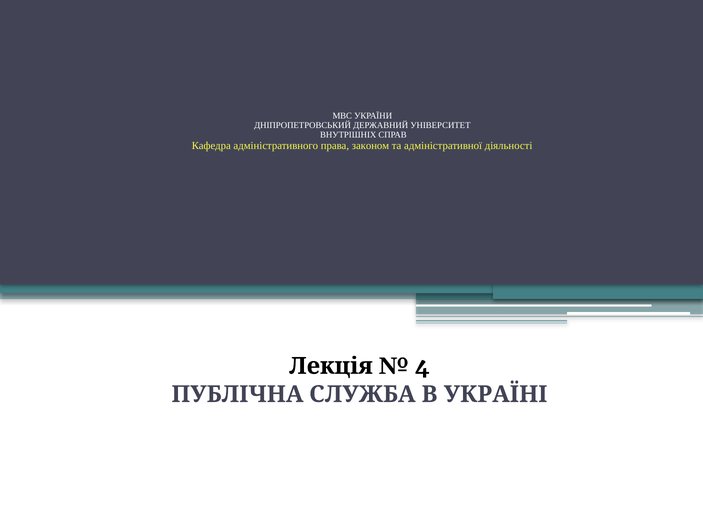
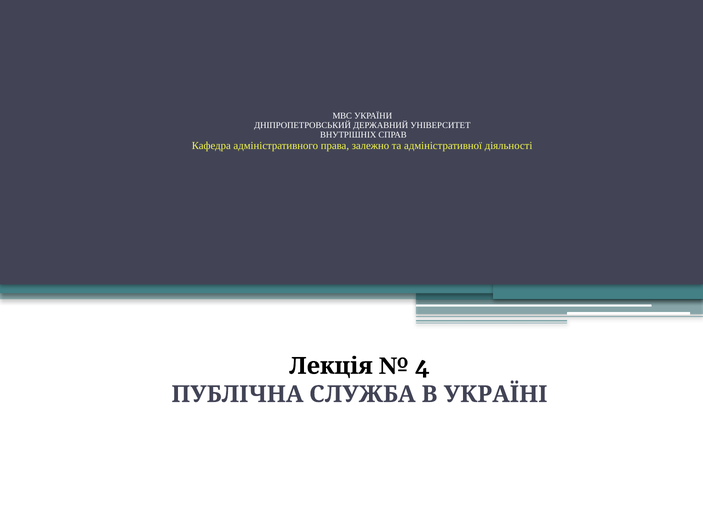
законом: законом -> залежно
